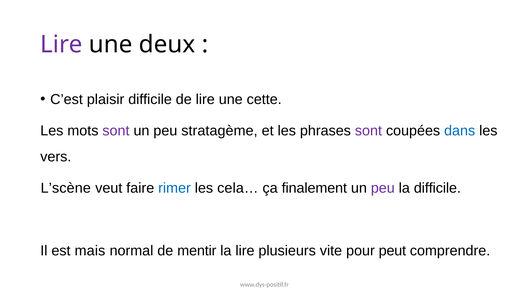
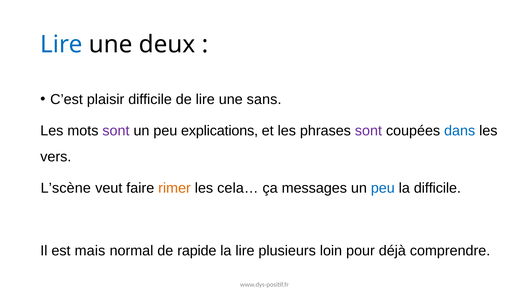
Lire at (61, 44) colour: purple -> blue
cette: cette -> sans
stratagème: stratagème -> explications
rimer colour: blue -> orange
finalement: finalement -> messages
peu at (383, 188) colour: purple -> blue
mentir: mentir -> rapide
vite: vite -> loin
peut: peut -> déjà
